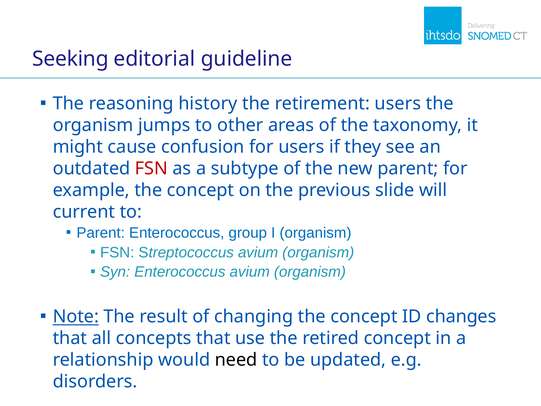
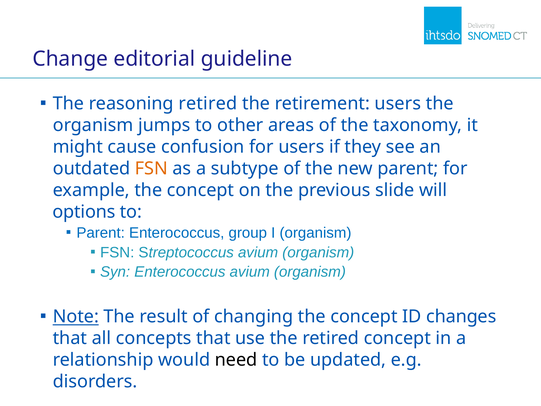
Seeking: Seeking -> Change
reasoning history: history -> retired
FSN at (151, 168) colour: red -> orange
current: current -> options
